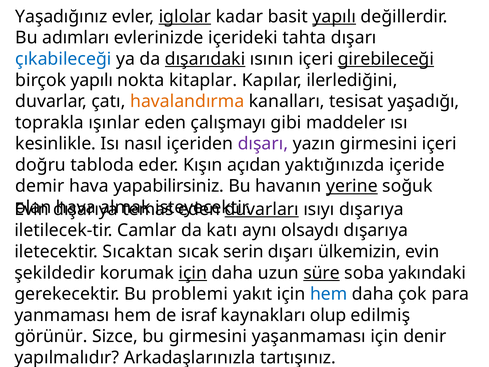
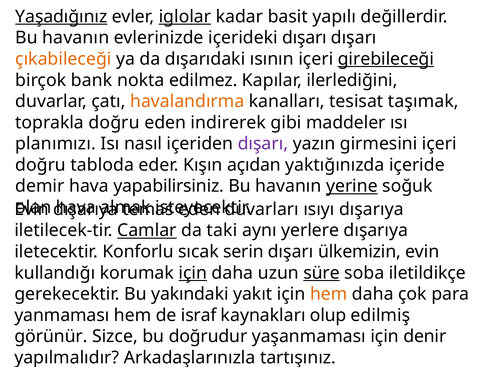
Yaşadığınız underline: none -> present
yapılı at (334, 17) underline: present -> none
adımları at (76, 38): adımları -> havanın
içerideki tahta: tahta -> dışarı
çıkabileceği colour: blue -> orange
dışarıdaki underline: present -> none
birçok yapılı: yapılı -> bank
kitaplar: kitaplar -> edilmez
yaşadığı: yaşadığı -> taşımak
toprakla ışınlar: ışınlar -> doğru
çalışmayı: çalışmayı -> indirerek
kesinlikle: kesinlikle -> planımızı
duvarları underline: present -> none
Camlar underline: none -> present
katı: katı -> taki
olsaydı: olsaydı -> yerlere
Sıcaktan: Sıcaktan -> Konforlu
şekildedir: şekildedir -> kullandığı
yakındaki: yakındaki -> iletildikçe
problemi: problemi -> yakındaki
hem at (329, 294) colour: blue -> orange
bu girmesini: girmesini -> doğrudur
